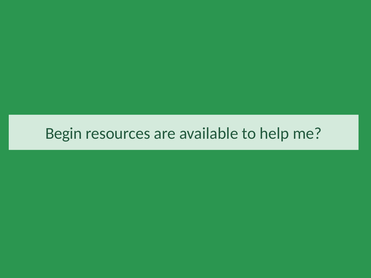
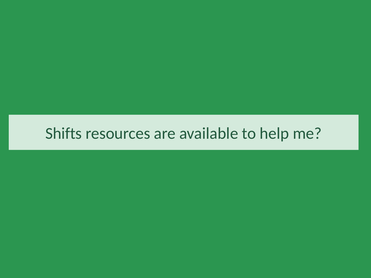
Begin: Begin -> Shifts
